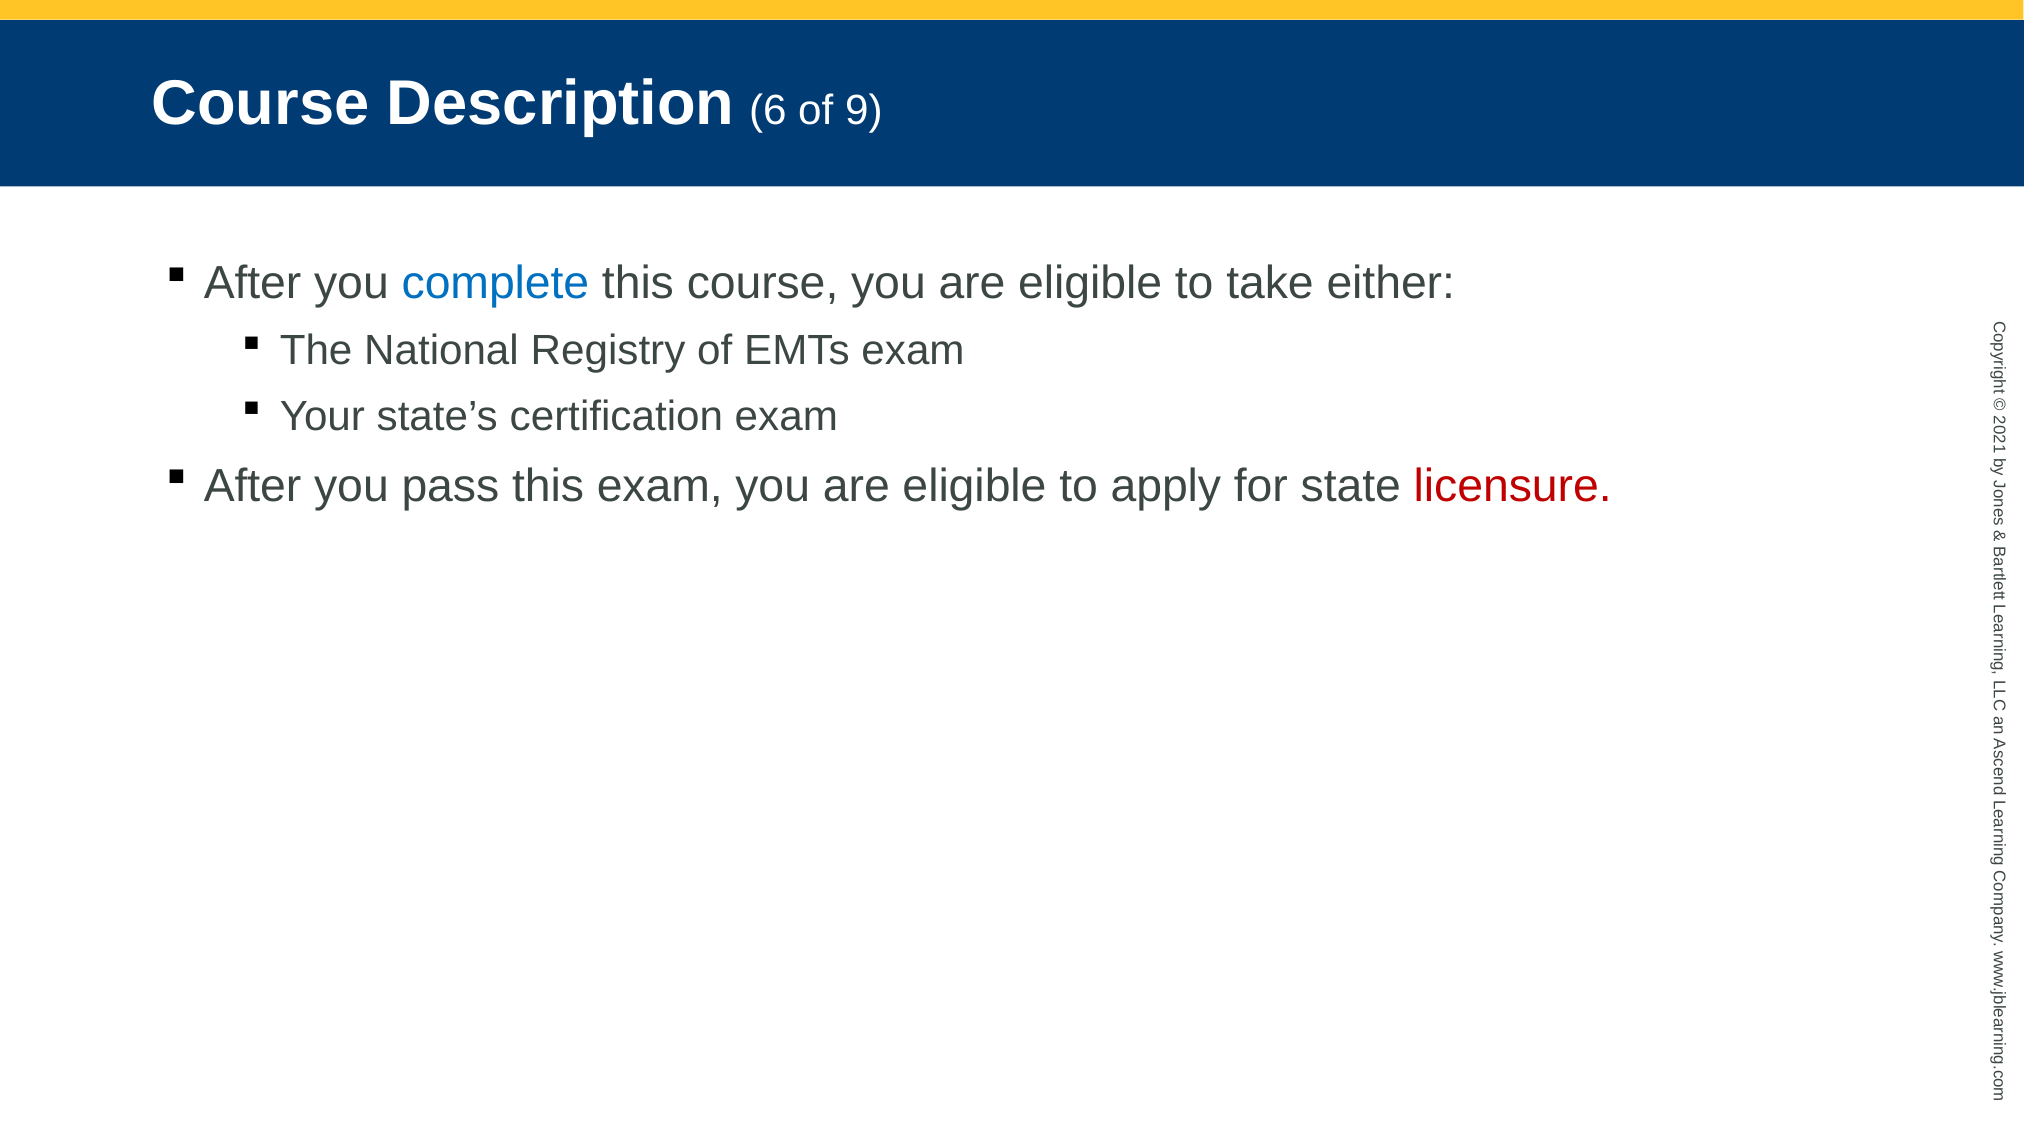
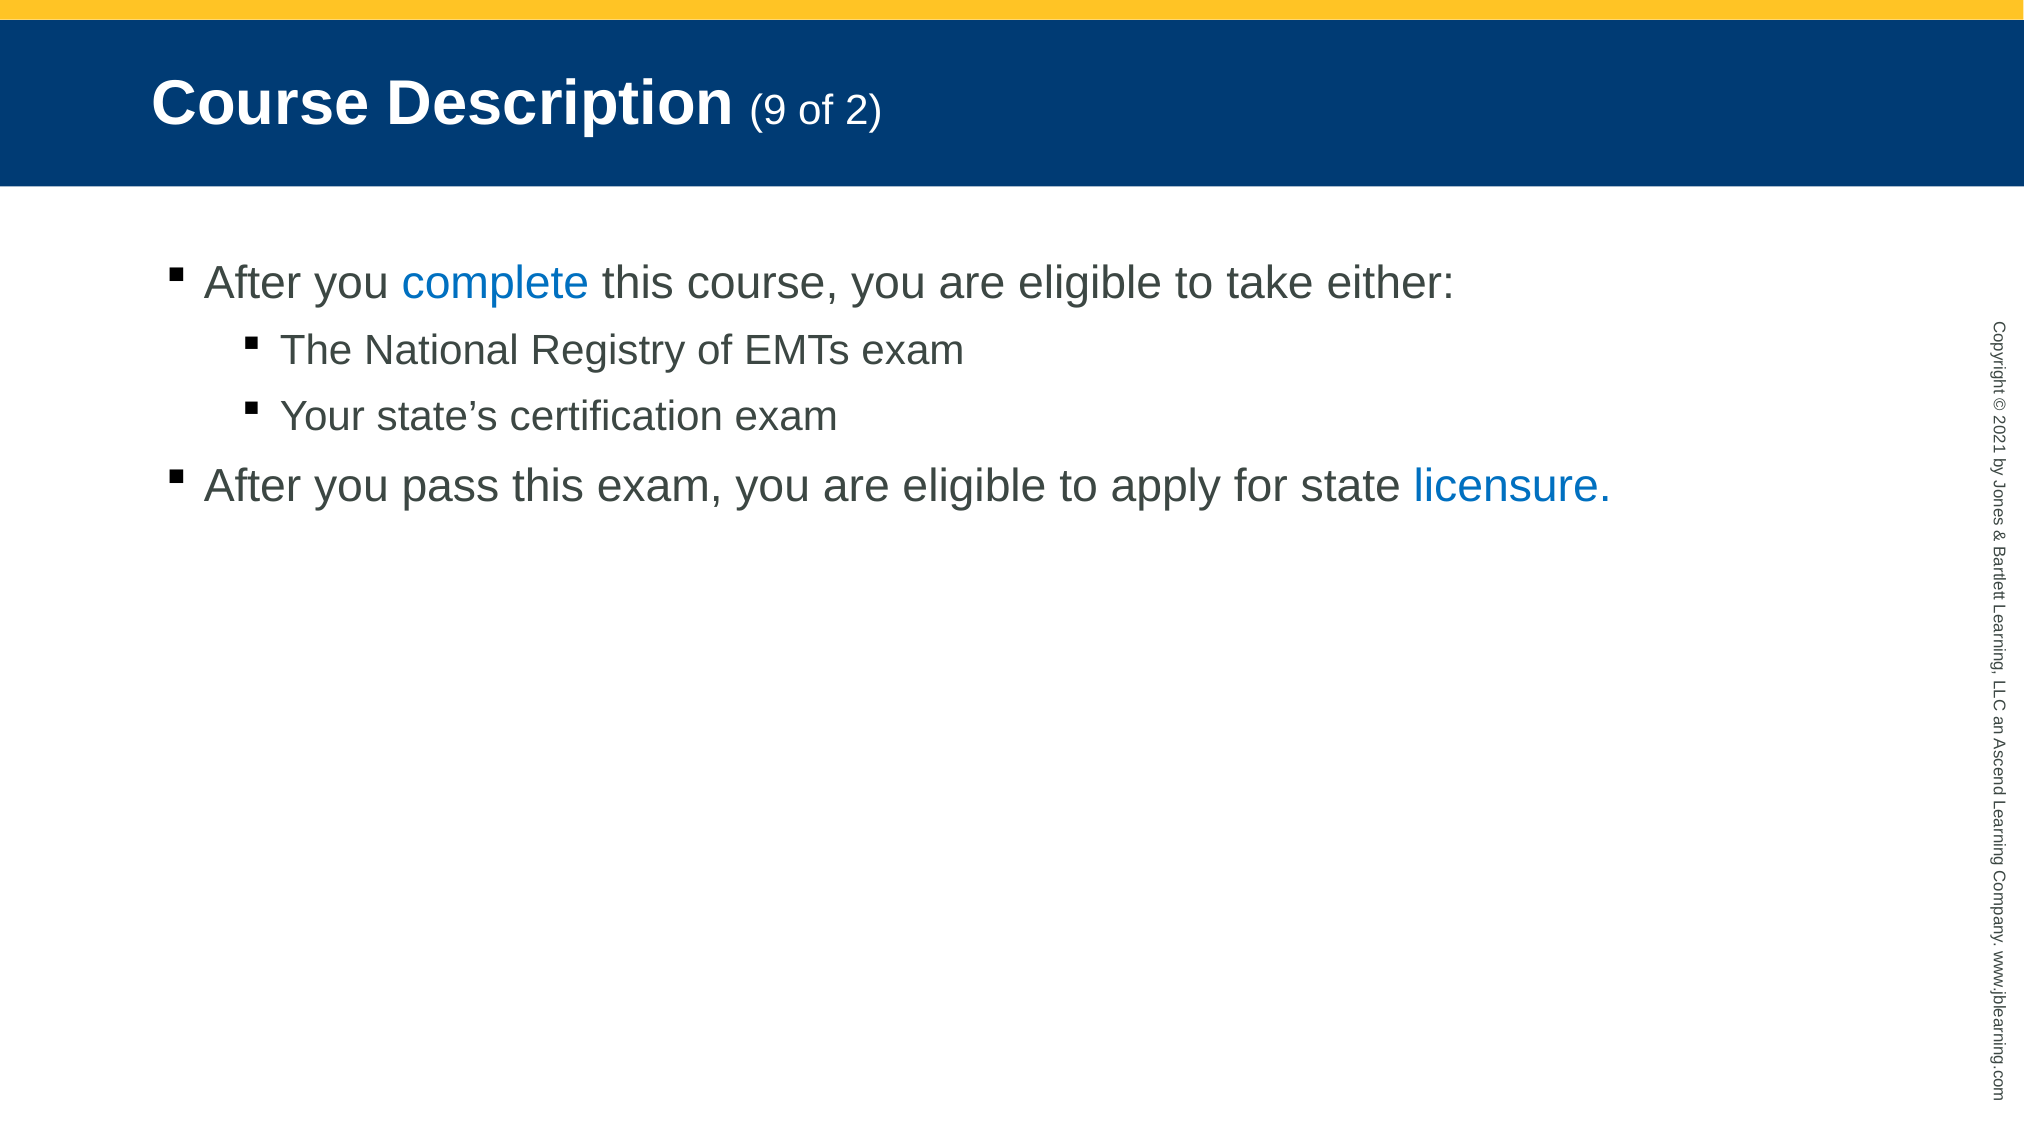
6: 6 -> 9
of 9: 9 -> 2
licensure colour: red -> blue
